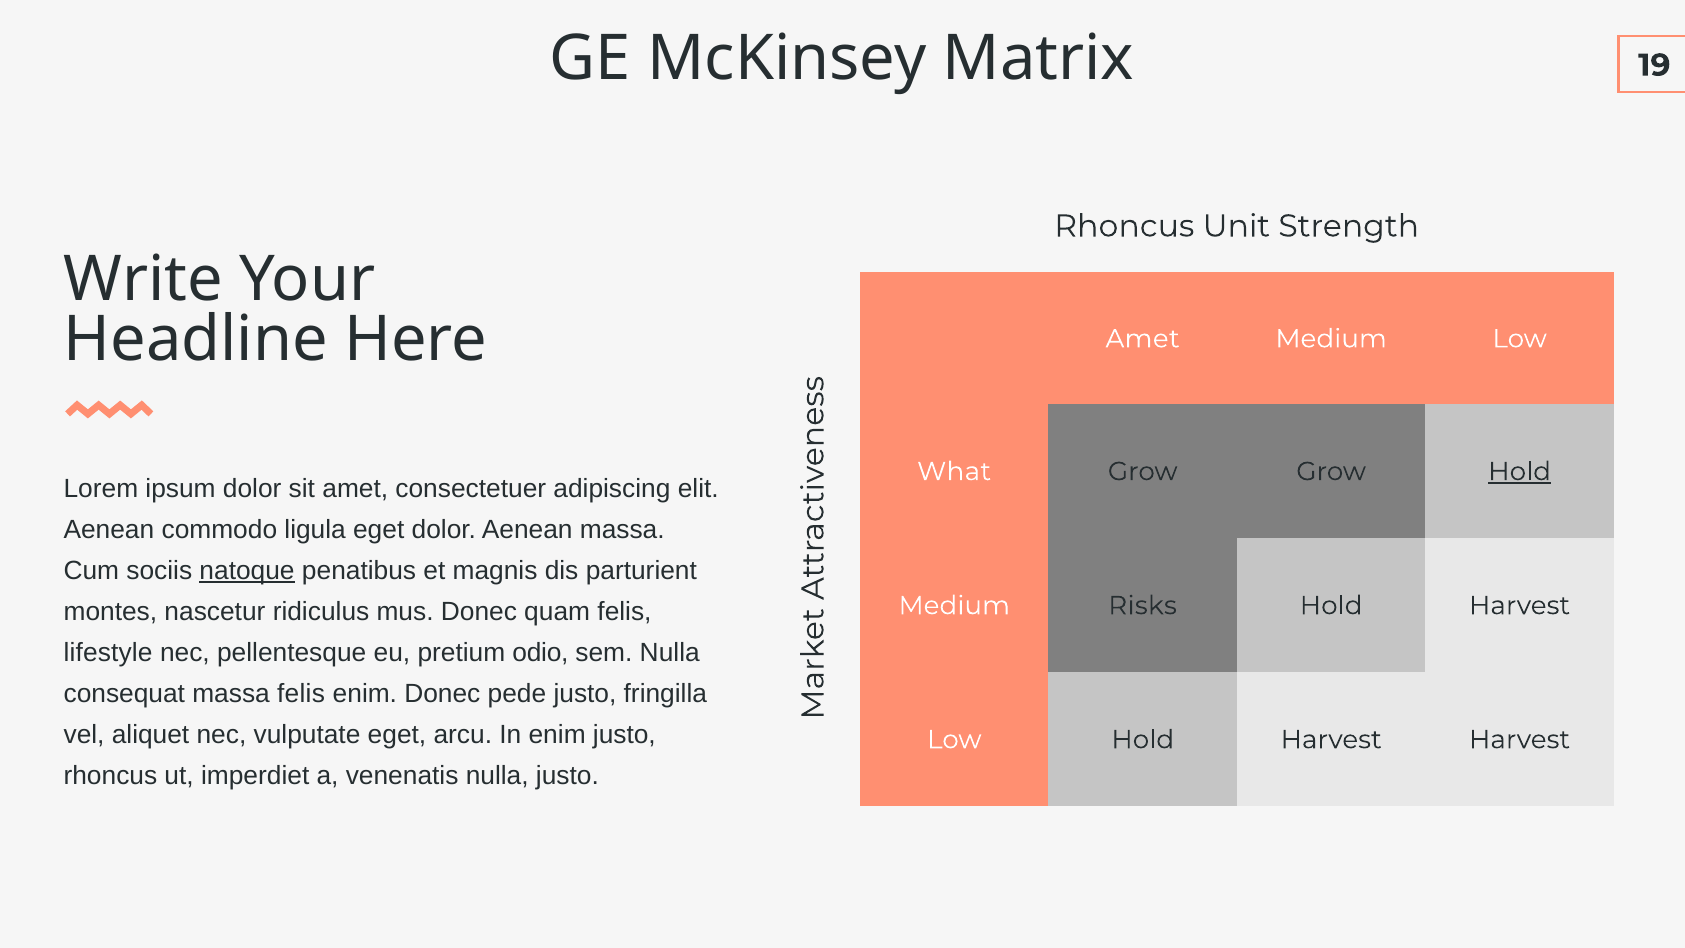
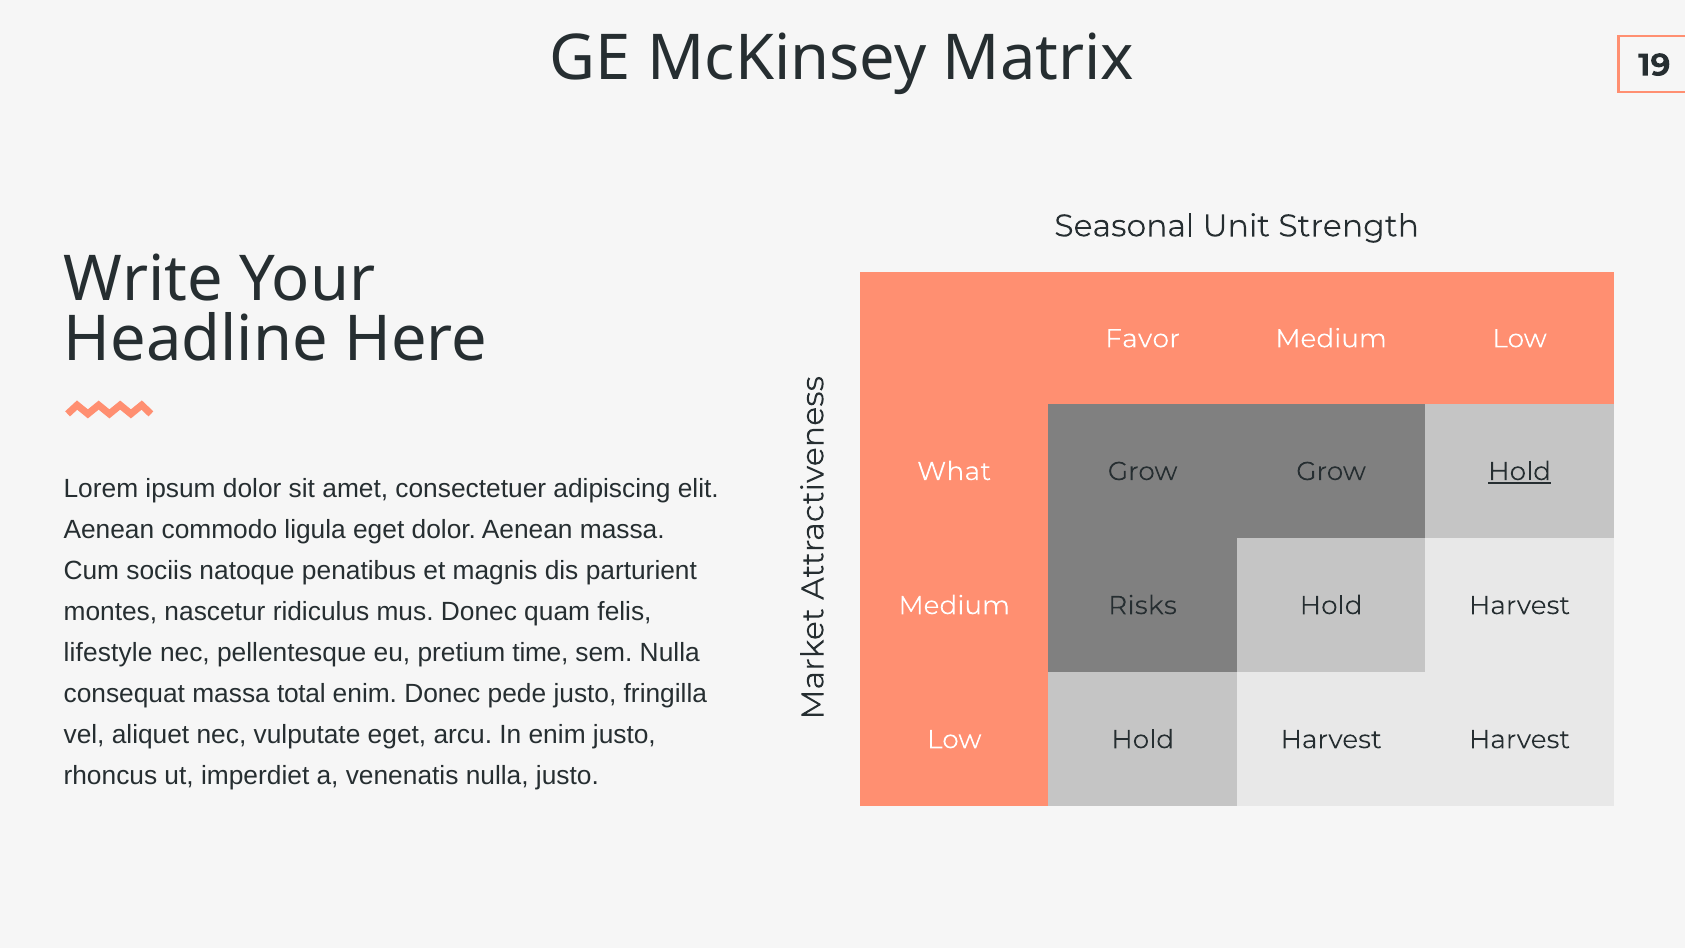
Rhoncus at (1124, 226): Rhoncus -> Seasonal
Amet at (1143, 339): Amet -> Favor
natoque underline: present -> none
odio: odio -> time
massa felis: felis -> total
